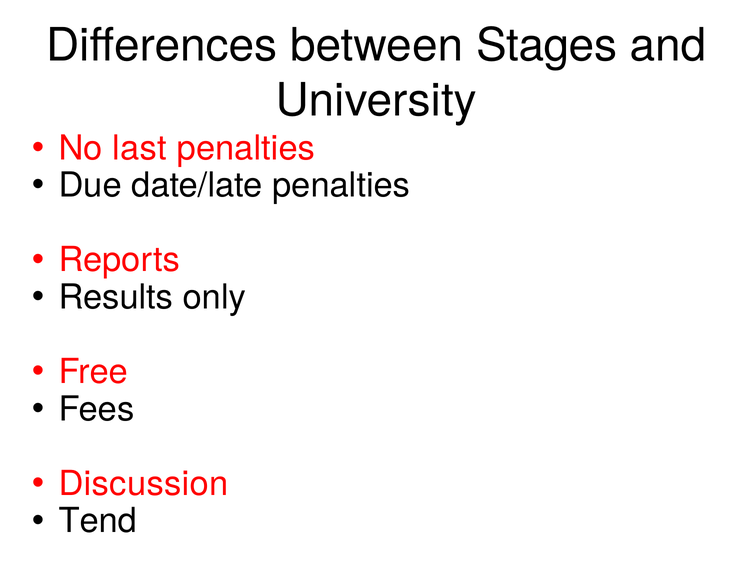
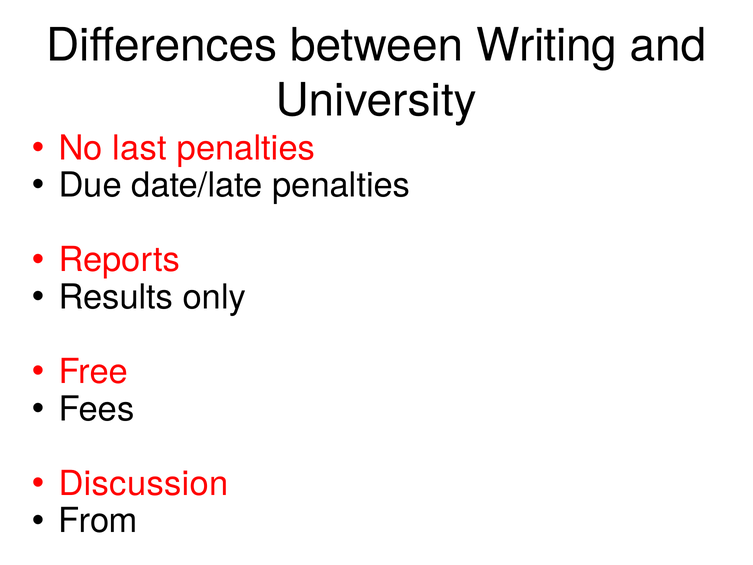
Stages: Stages -> Writing
Tend: Tend -> From
